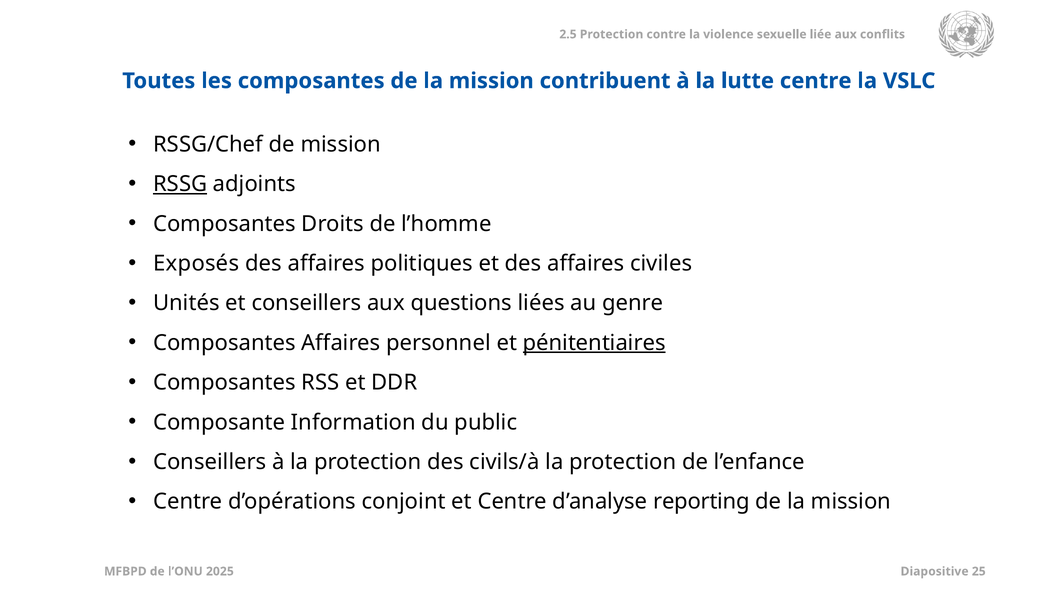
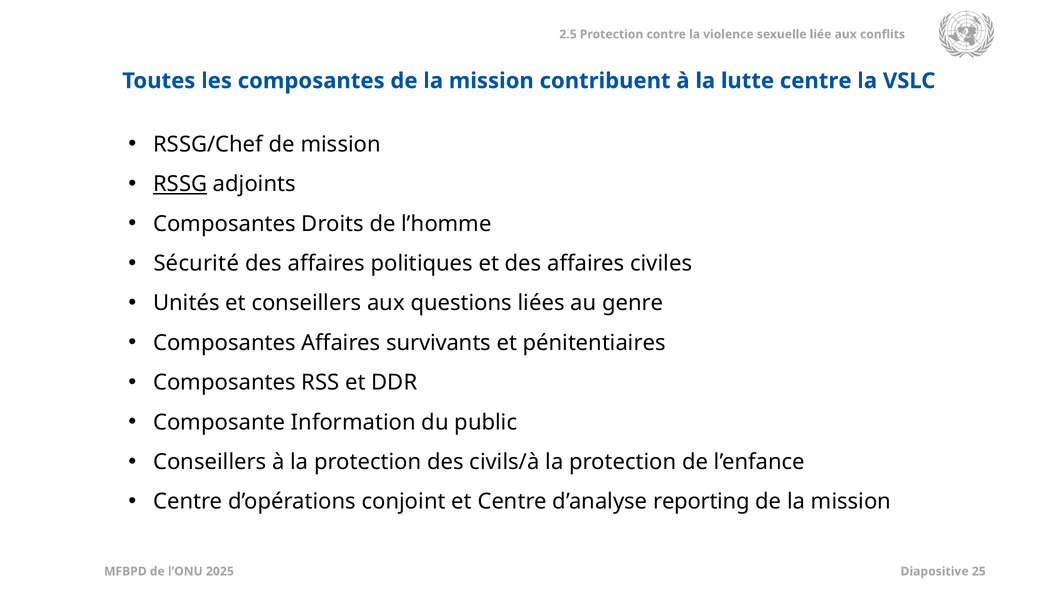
Exposés: Exposés -> Sécurité
personnel: personnel -> survivants
pénitentiaires underline: present -> none
